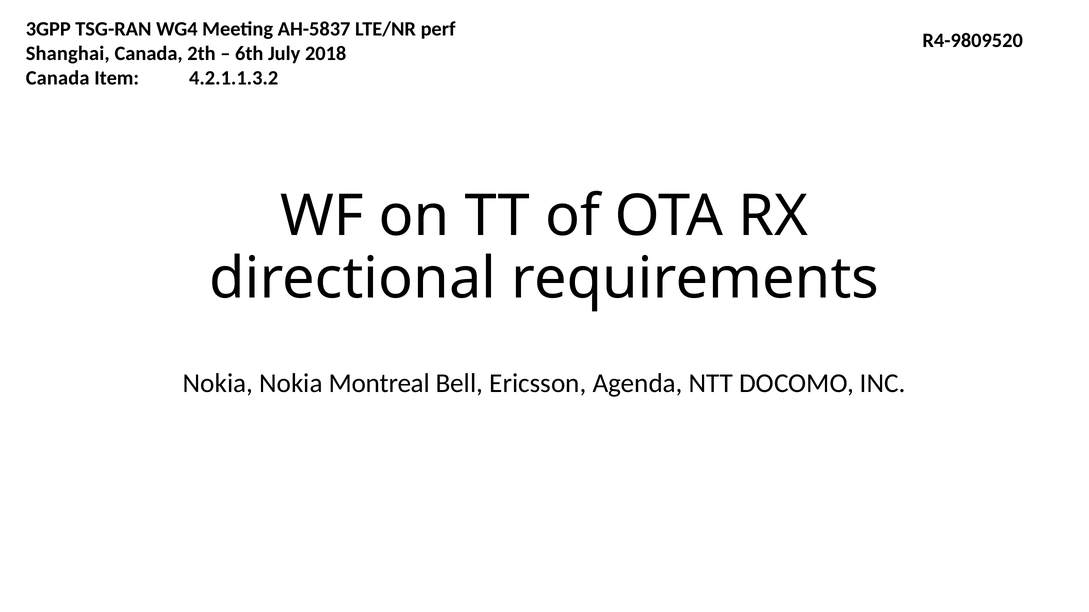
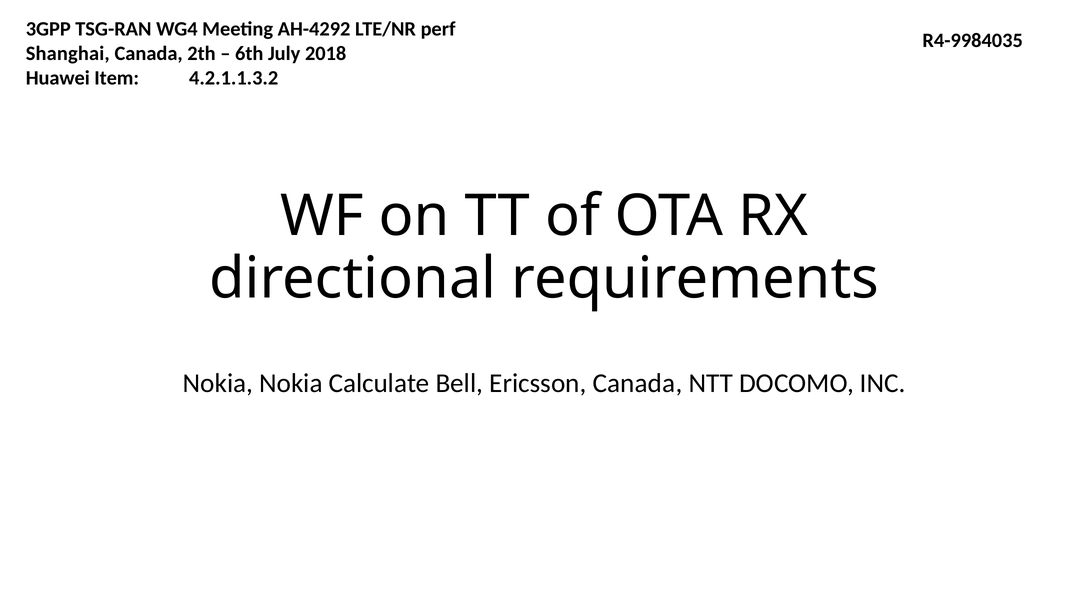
AH-5837: AH-5837 -> AH-4292
R4-9809520: R4-9809520 -> R4-9984035
Canada at (58, 78): Canada -> Huawei
Montreal: Montreal -> Calculate
Ericsson Agenda: Agenda -> Canada
